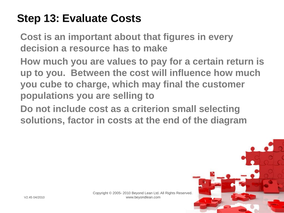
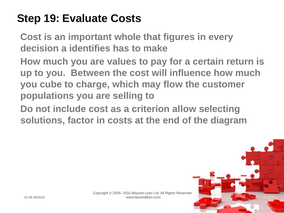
13: 13 -> 19
about: about -> whole
resource: resource -> identifies
final: final -> flow
small: small -> allow
